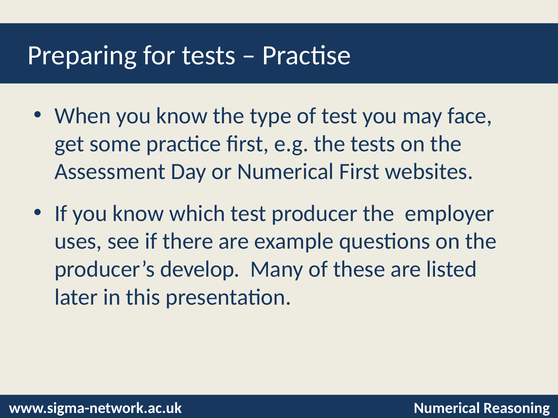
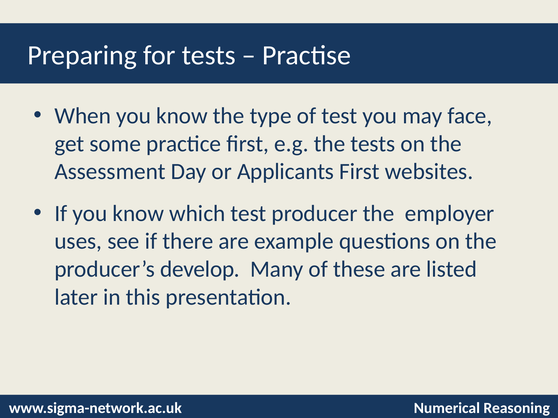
or Numerical: Numerical -> Applicants
